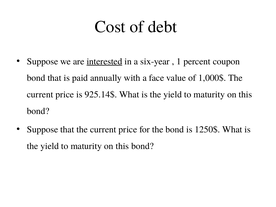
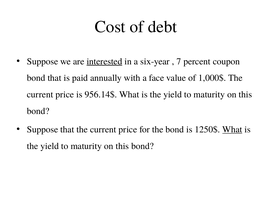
1: 1 -> 7
925.14$: 925.14$ -> 956.14$
What at (232, 129) underline: none -> present
